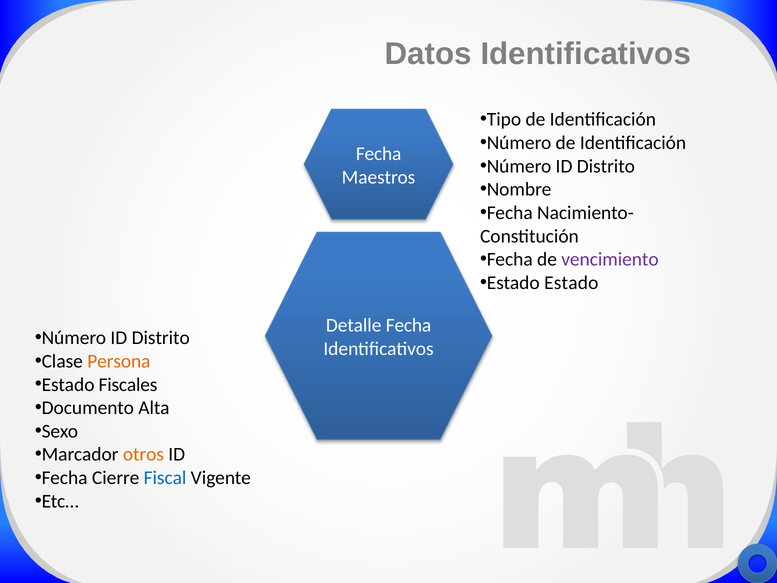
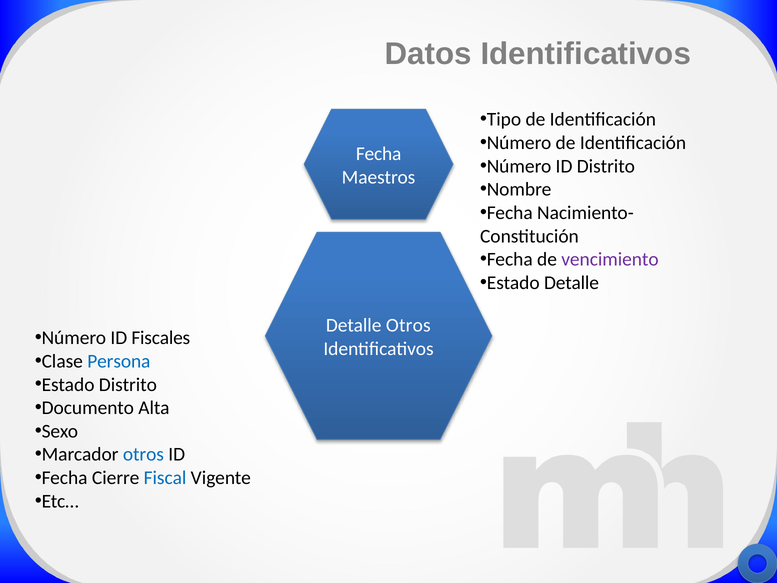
Estado Estado: Estado -> Detalle
Detalle Fecha: Fecha -> Otros
Distrito at (161, 338): Distrito -> Fiscales
Persona colour: orange -> blue
Estado Fiscales: Fiscales -> Distrito
otros at (143, 454) colour: orange -> blue
